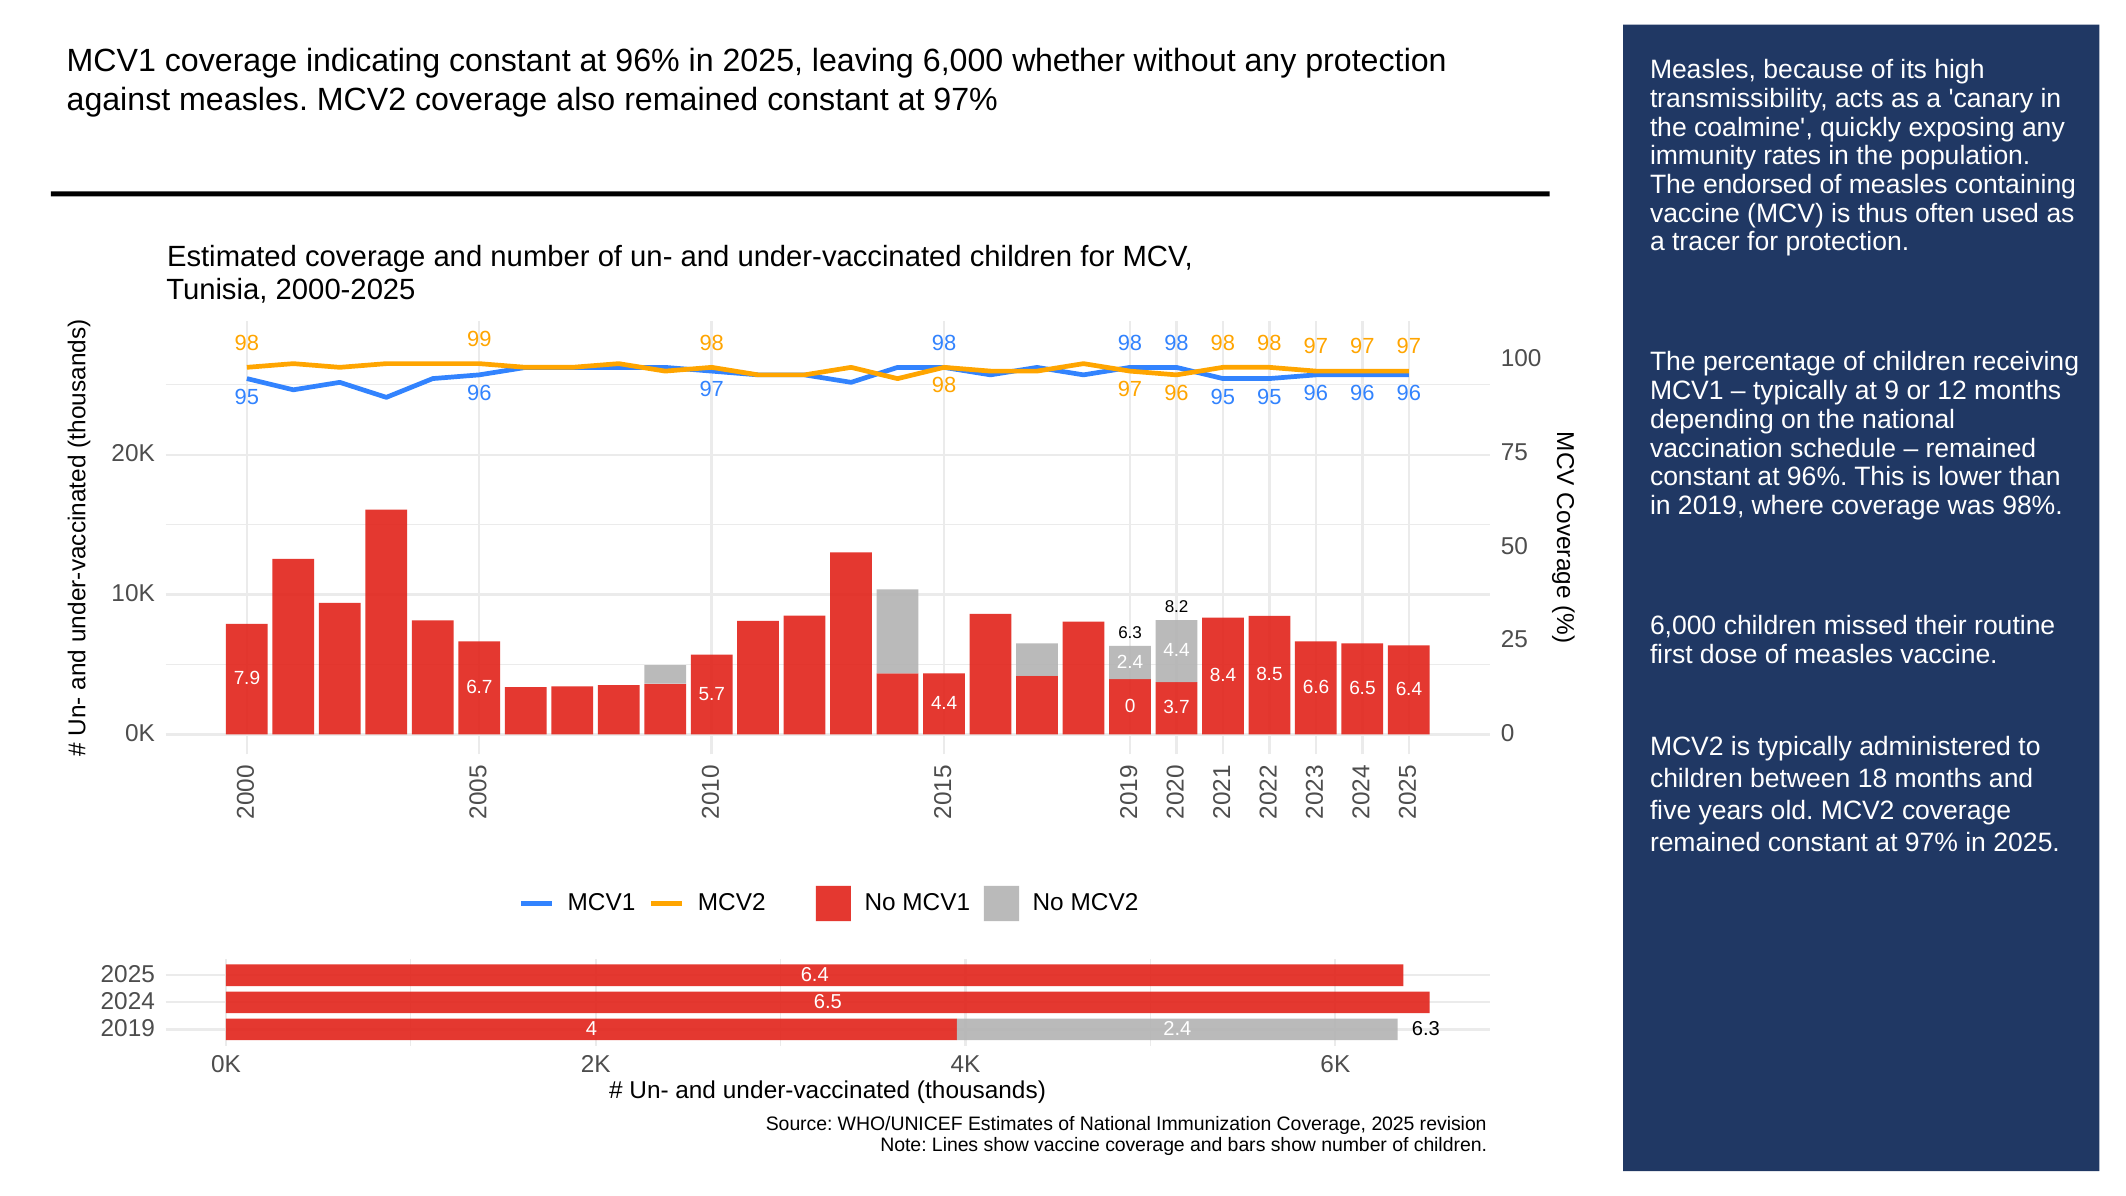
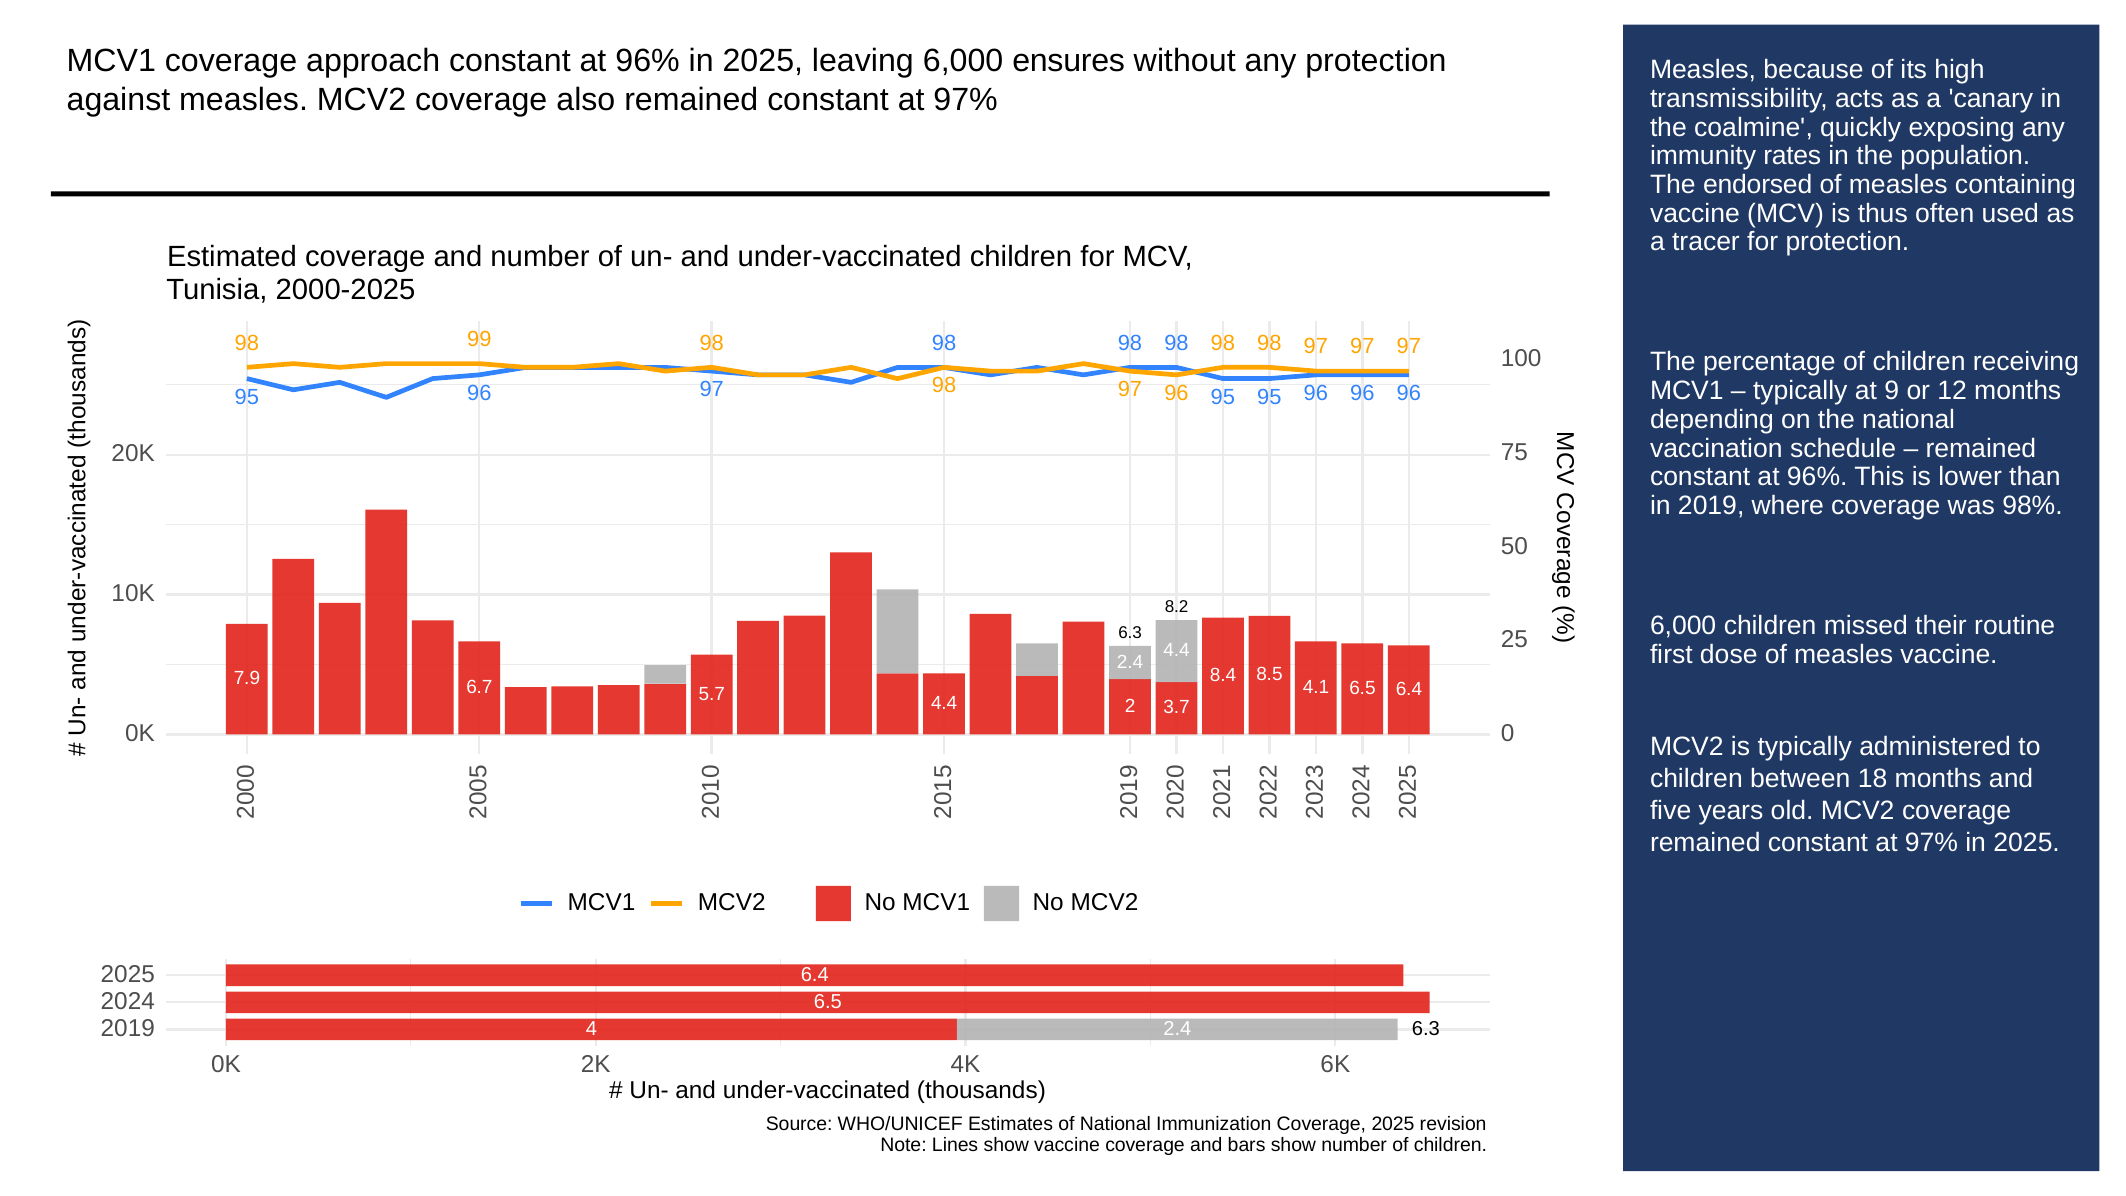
indicating: indicating -> approach
whether: whether -> ensures
4.4 0: 0 -> 2
6.6: 6.6 -> 4.1
